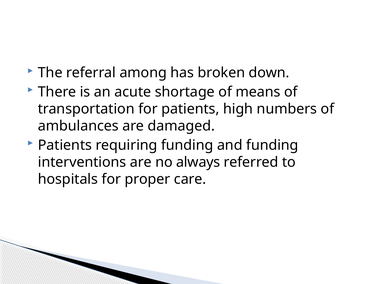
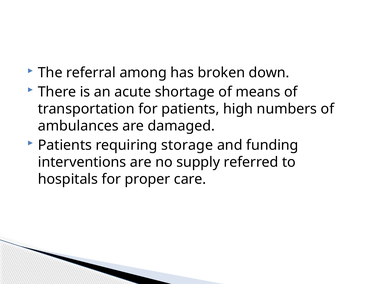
requiring funding: funding -> storage
always: always -> supply
